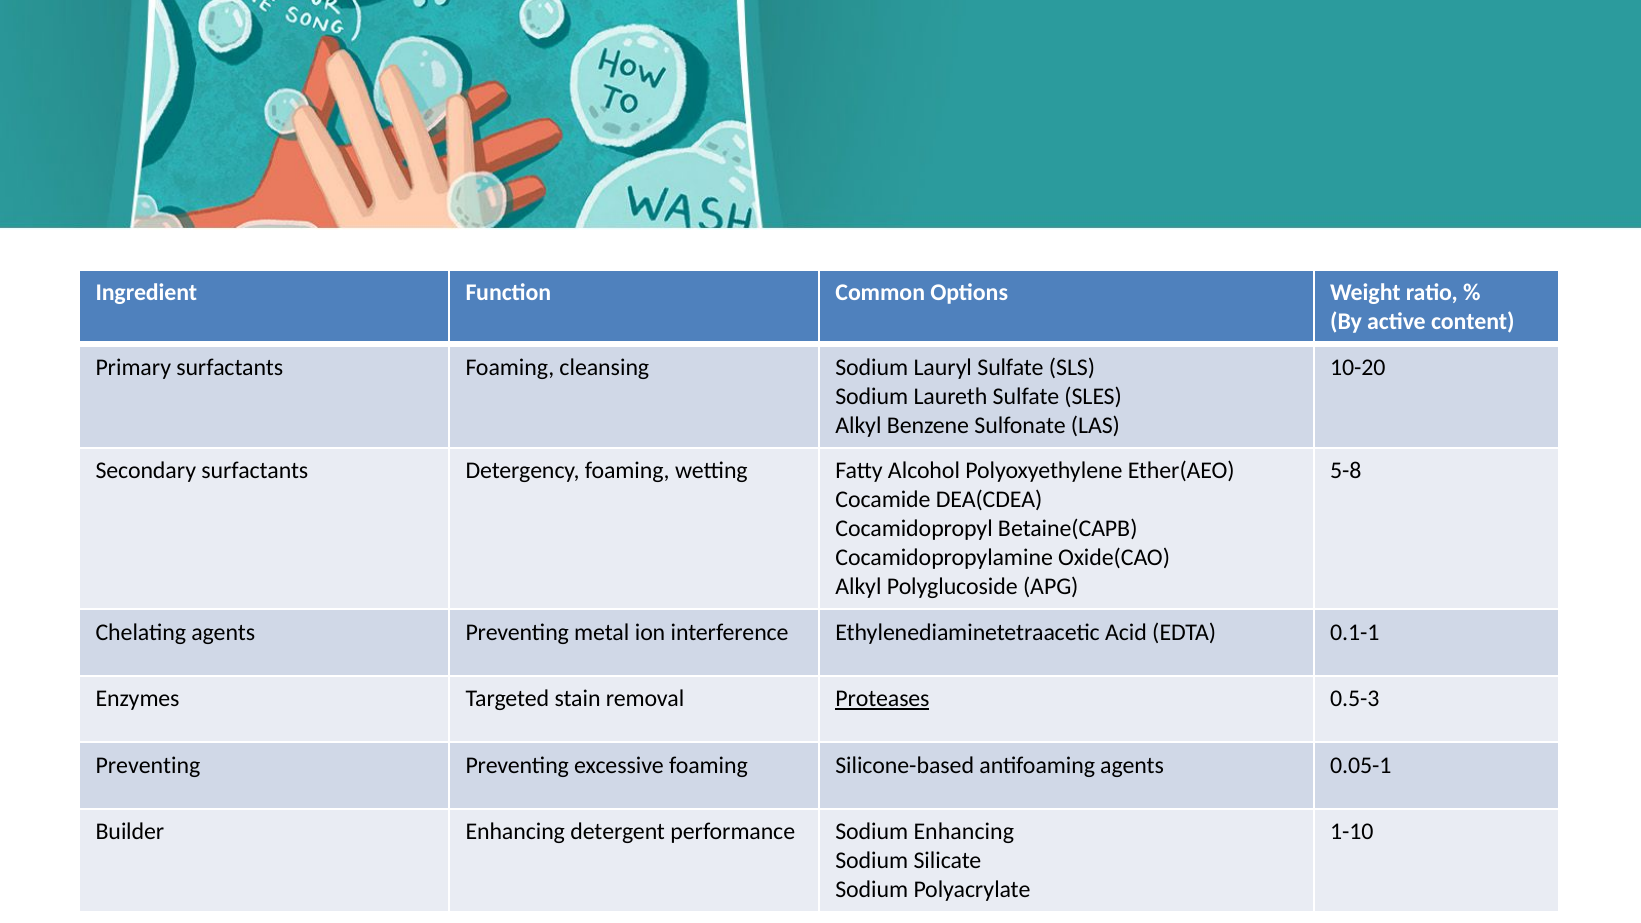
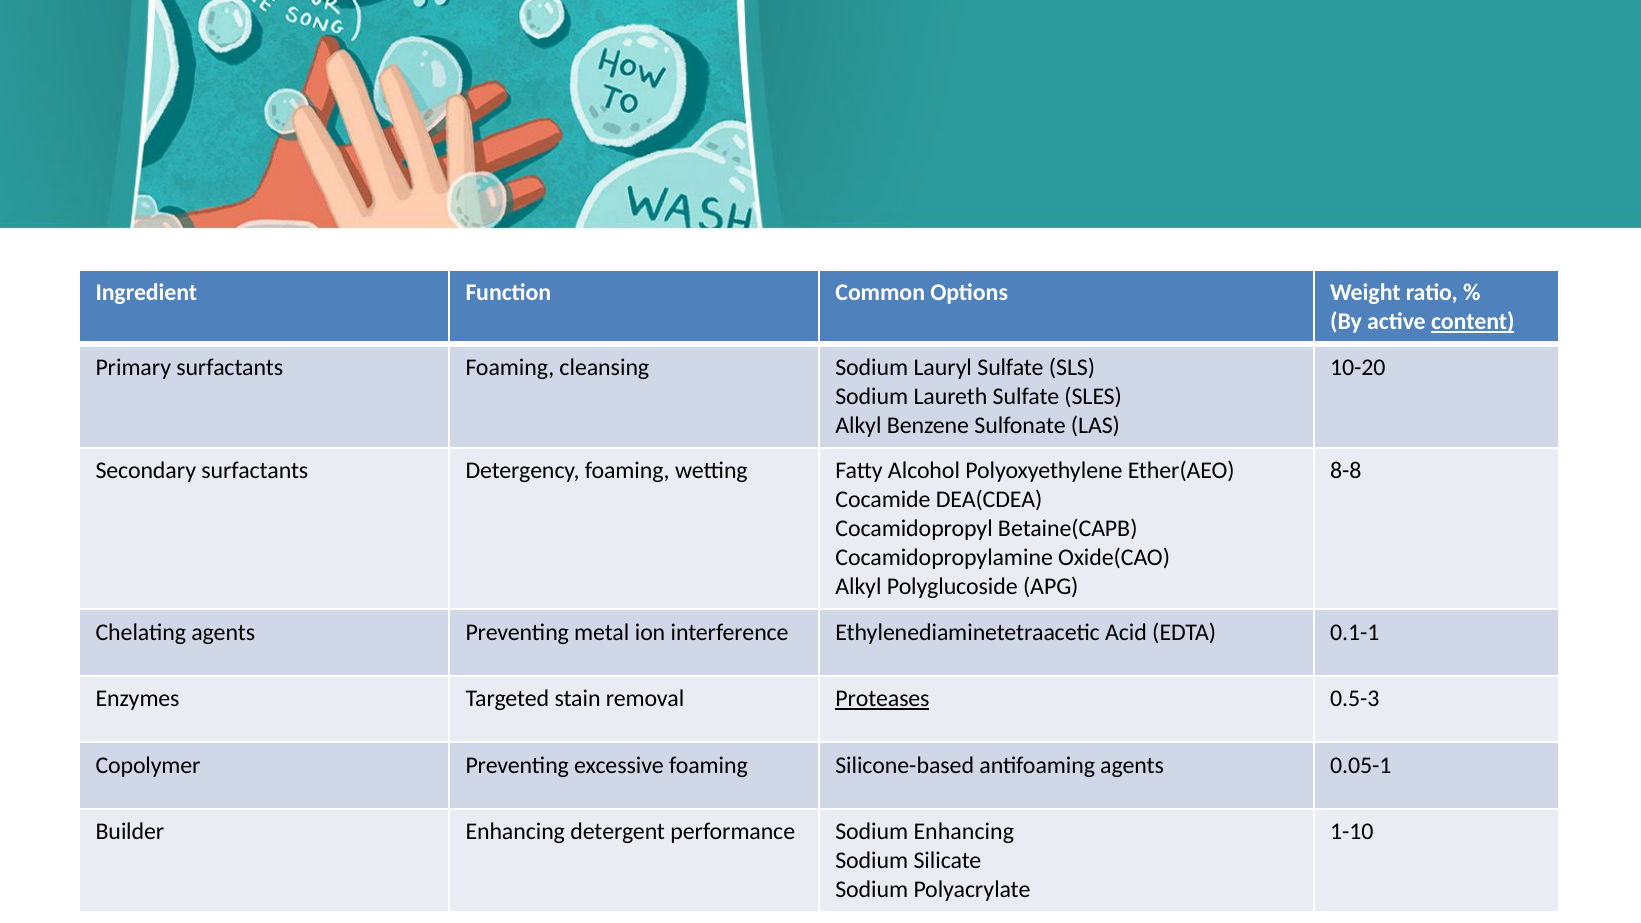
content underline: none -> present
5-8: 5-8 -> 8-8
Preventing at (148, 765): Preventing -> Copolymer
